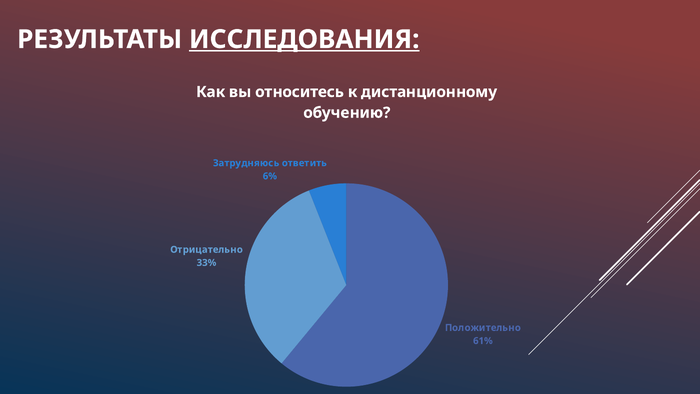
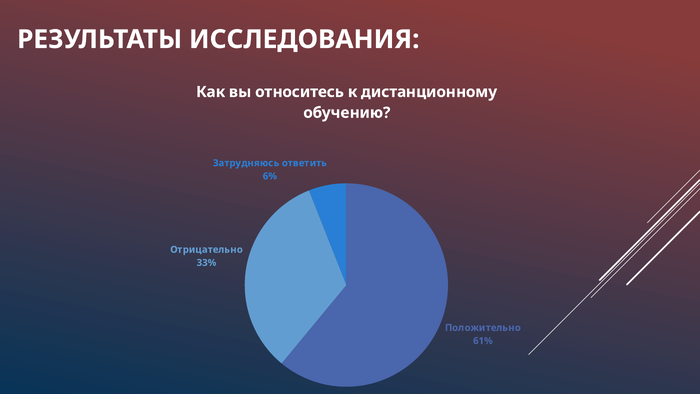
ИССЛЕДОВАНИЯ underline: present -> none
